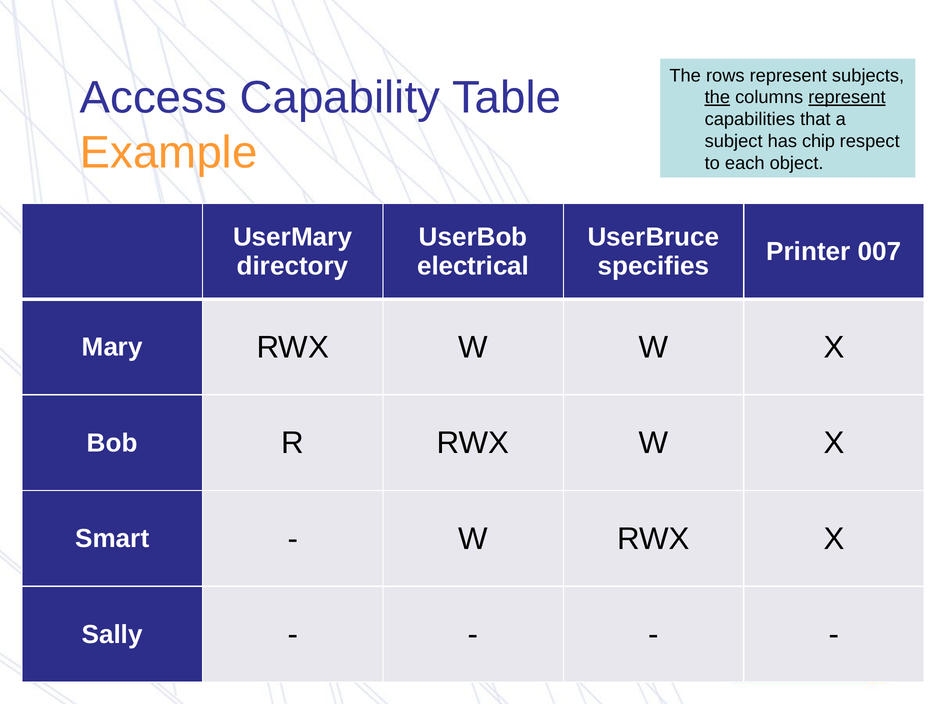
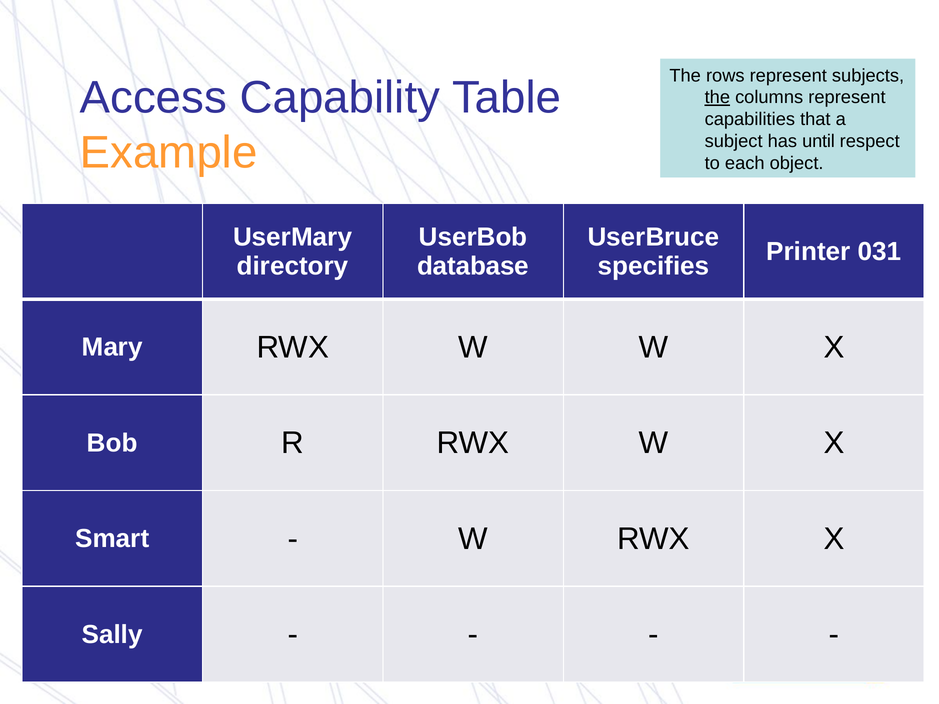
represent at (847, 97) underline: present -> none
chip: chip -> until
007: 007 -> 031
electrical: electrical -> database
